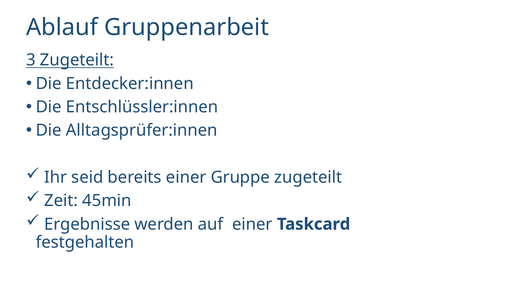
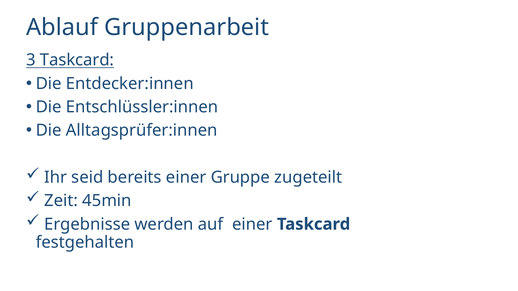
3 Zugeteilt: Zugeteilt -> Taskcard
